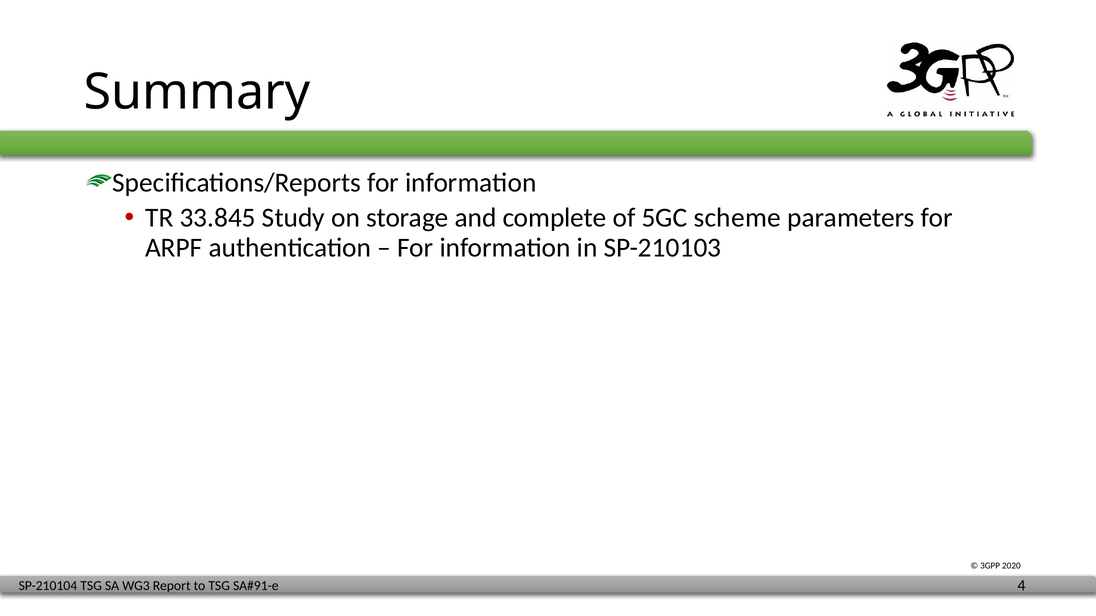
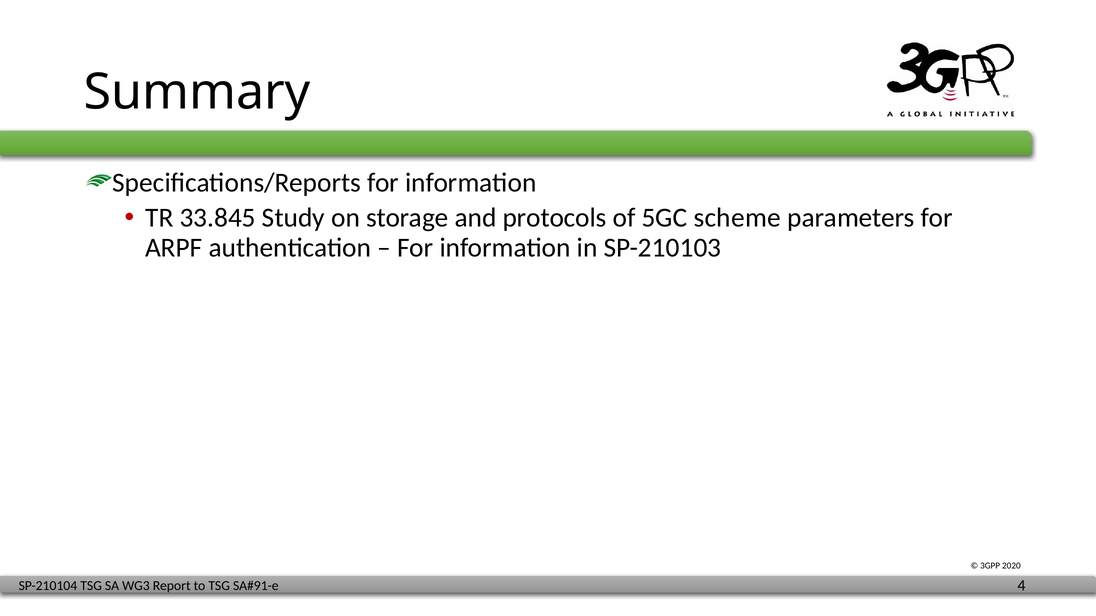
complete: complete -> protocols
